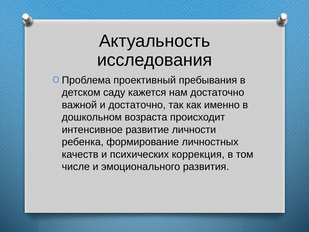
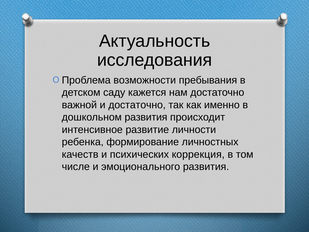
проективный: проективный -> возможности
дошкольном возраста: возраста -> развития
